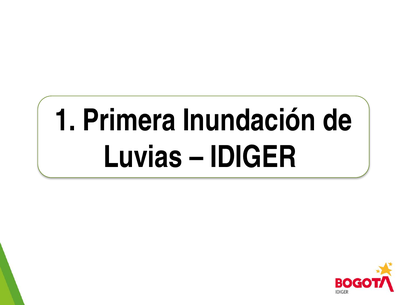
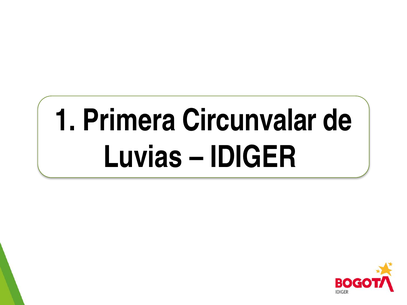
Inundación: Inundación -> Circunvalar
